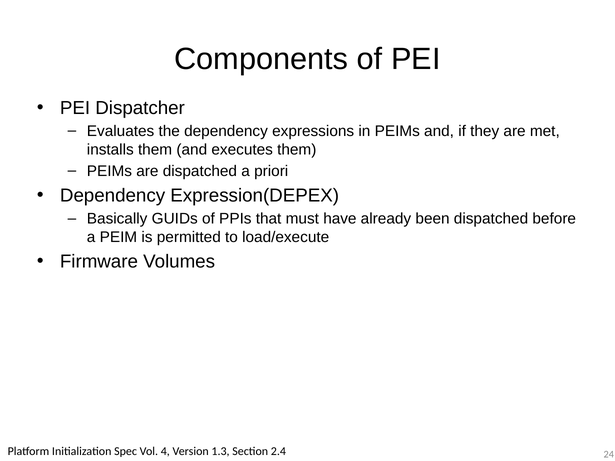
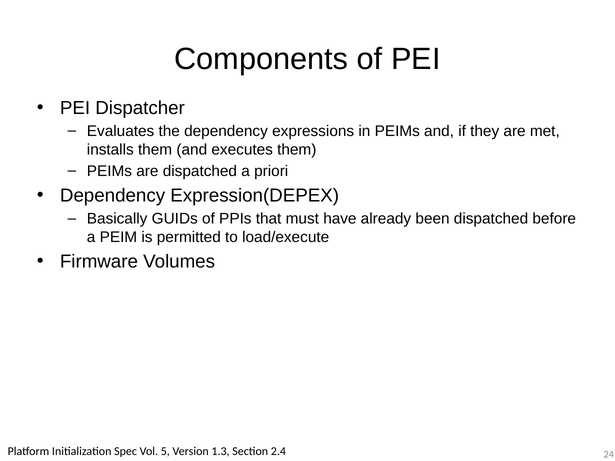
4: 4 -> 5
